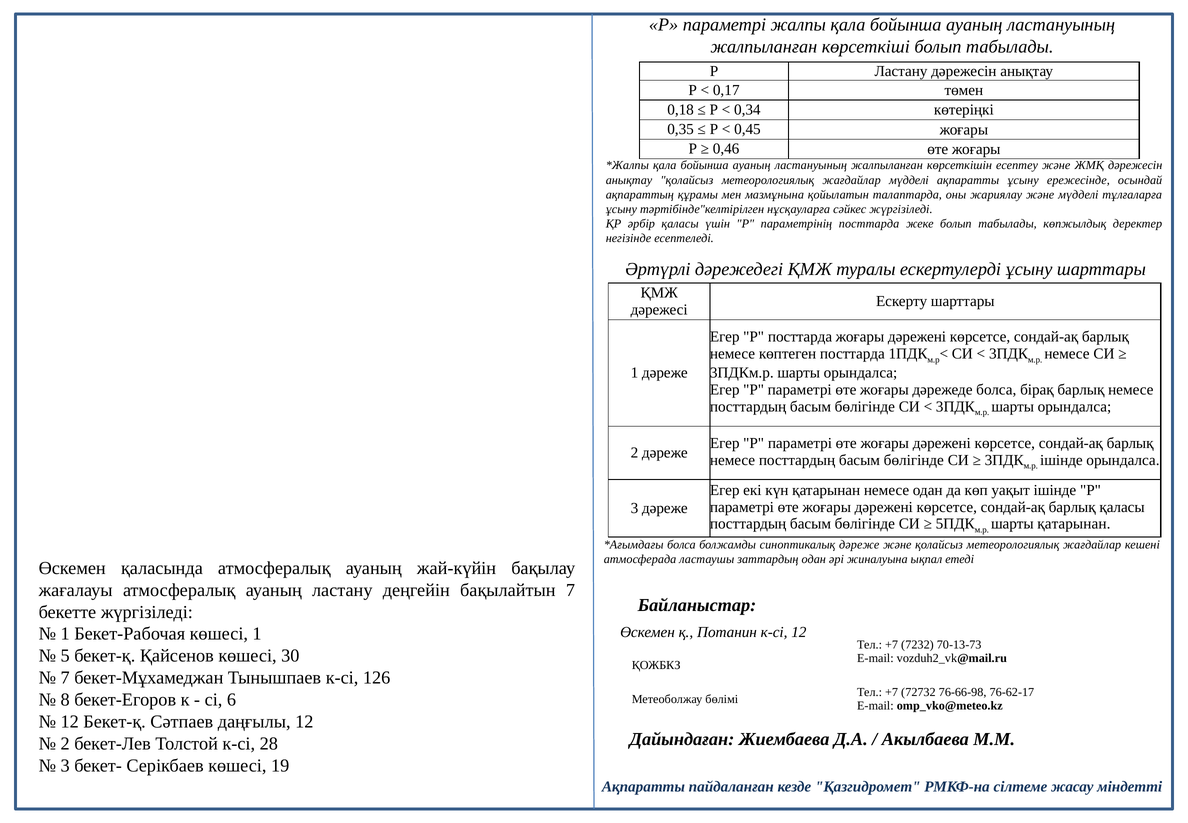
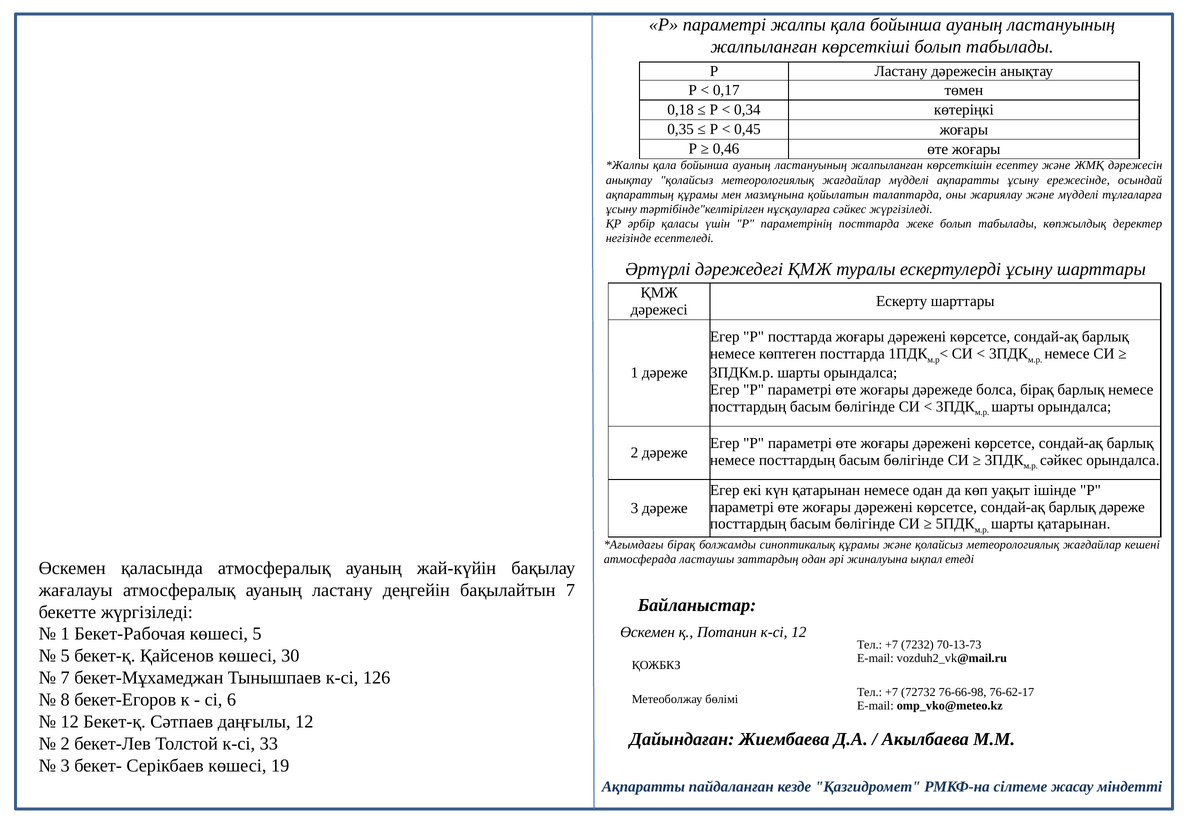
ішінде at (1061, 460): ішінде -> сәйкес
барлық қаласы: қаласы -> дәреже
болса at (681, 544): болса -> бірақ
синоптикалық дәреже: дәреже -> құрамы
көшесі 1: 1 -> 5
28: 28 -> 33
